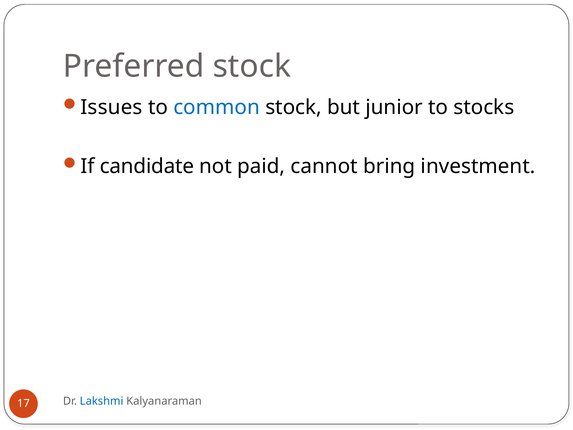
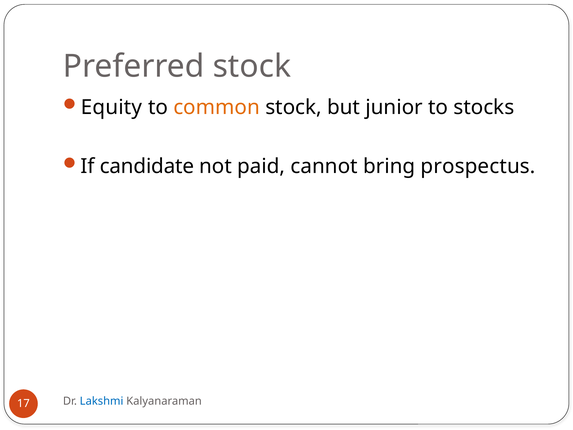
Issues: Issues -> Equity
common colour: blue -> orange
investment: investment -> prospectus
